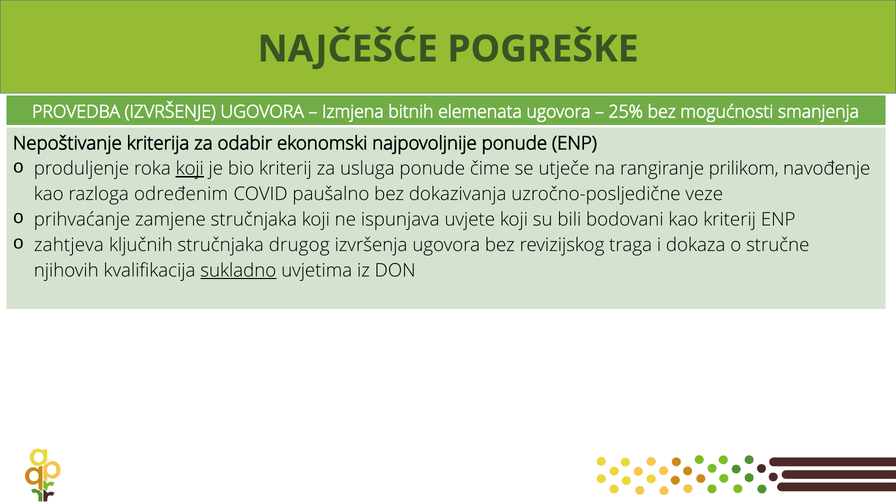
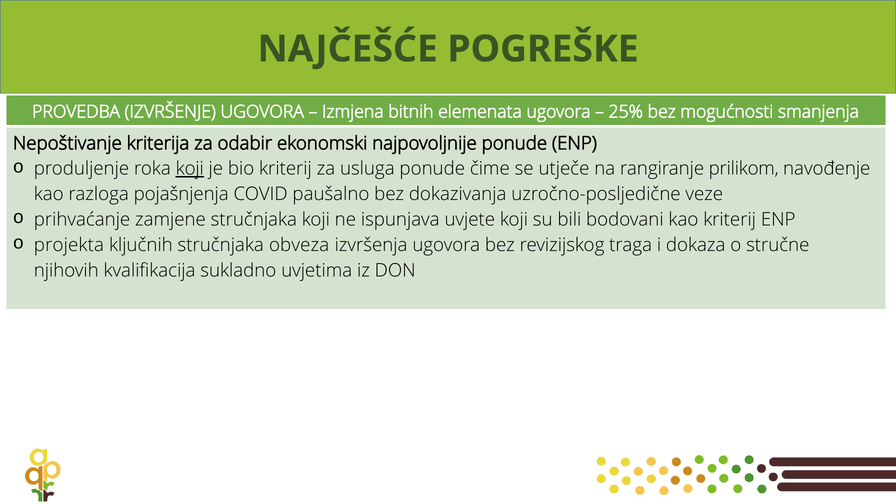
određenim: određenim -> pojašnjenja
zahtjeva: zahtjeva -> projekta
drugog: drugog -> obveza
sukladno underline: present -> none
